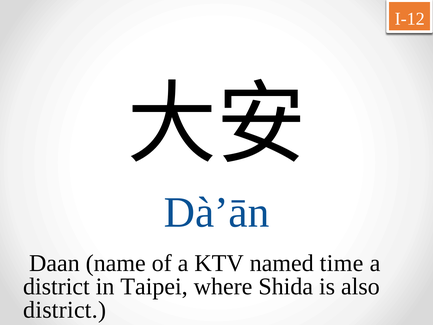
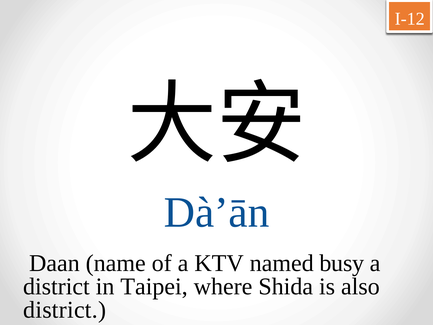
time: time -> busy
